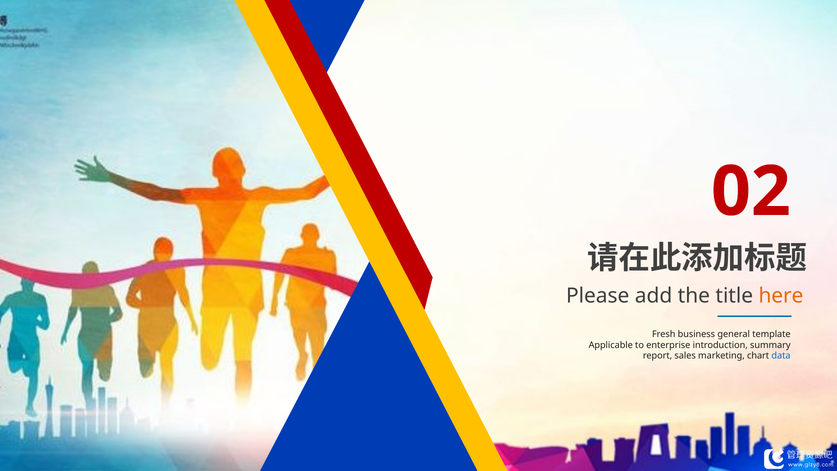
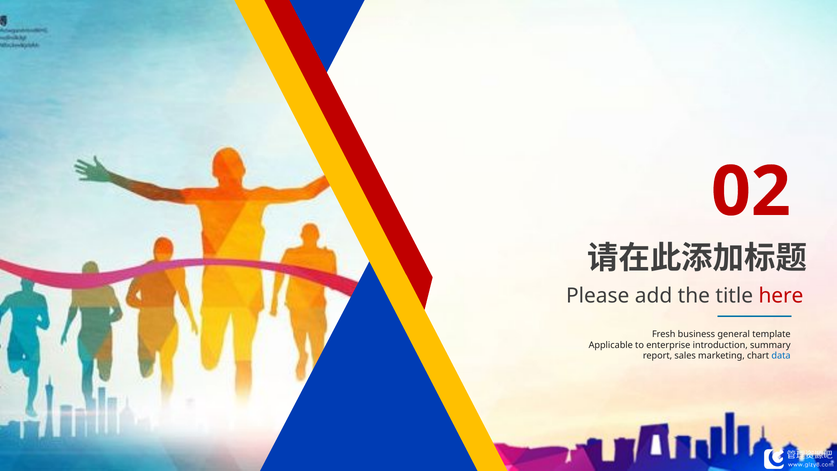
here colour: orange -> red
